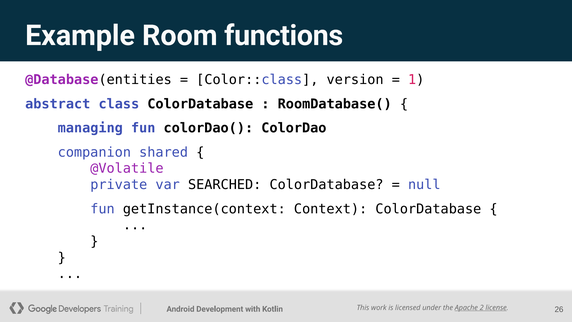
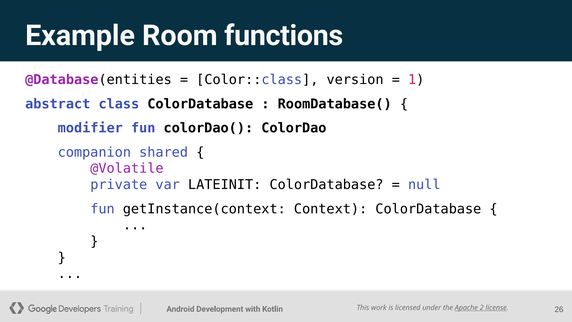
managing: managing -> modifier
SEARCHED: SEARCHED -> LATEINIT
